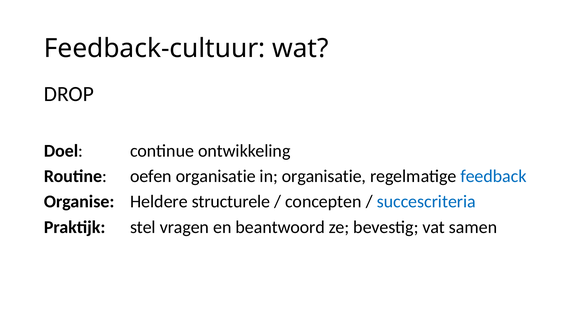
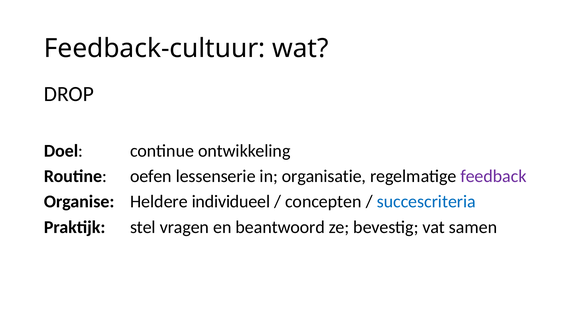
oefen organisatie: organisatie -> lessenserie
feedback colour: blue -> purple
structurele: structurele -> individueel
